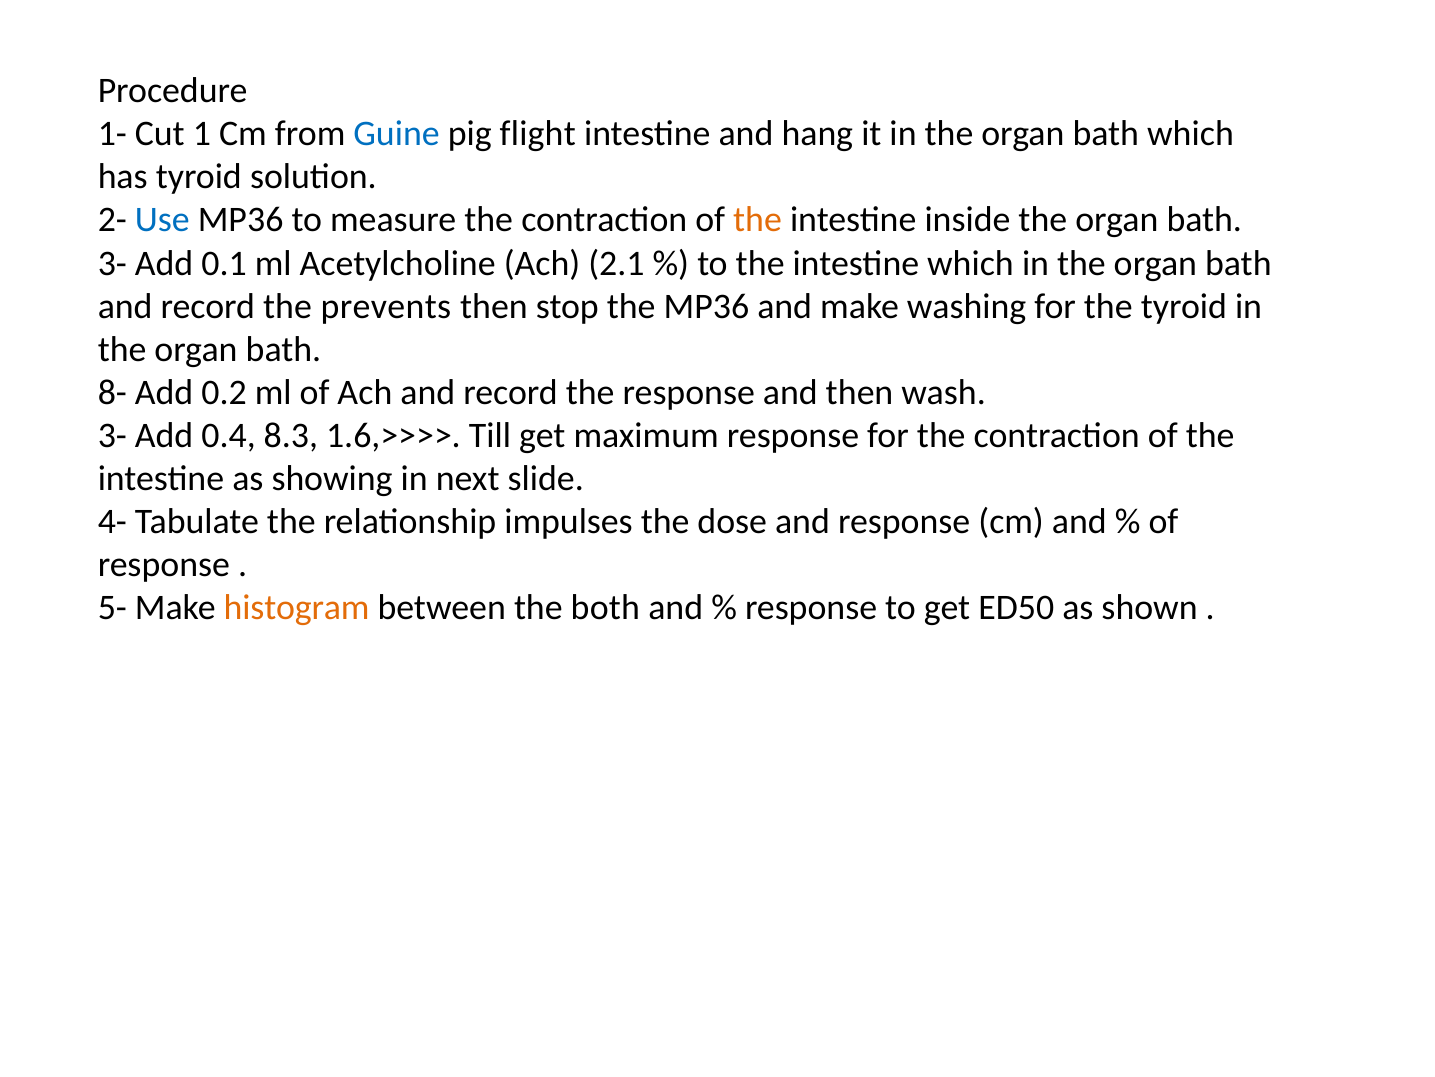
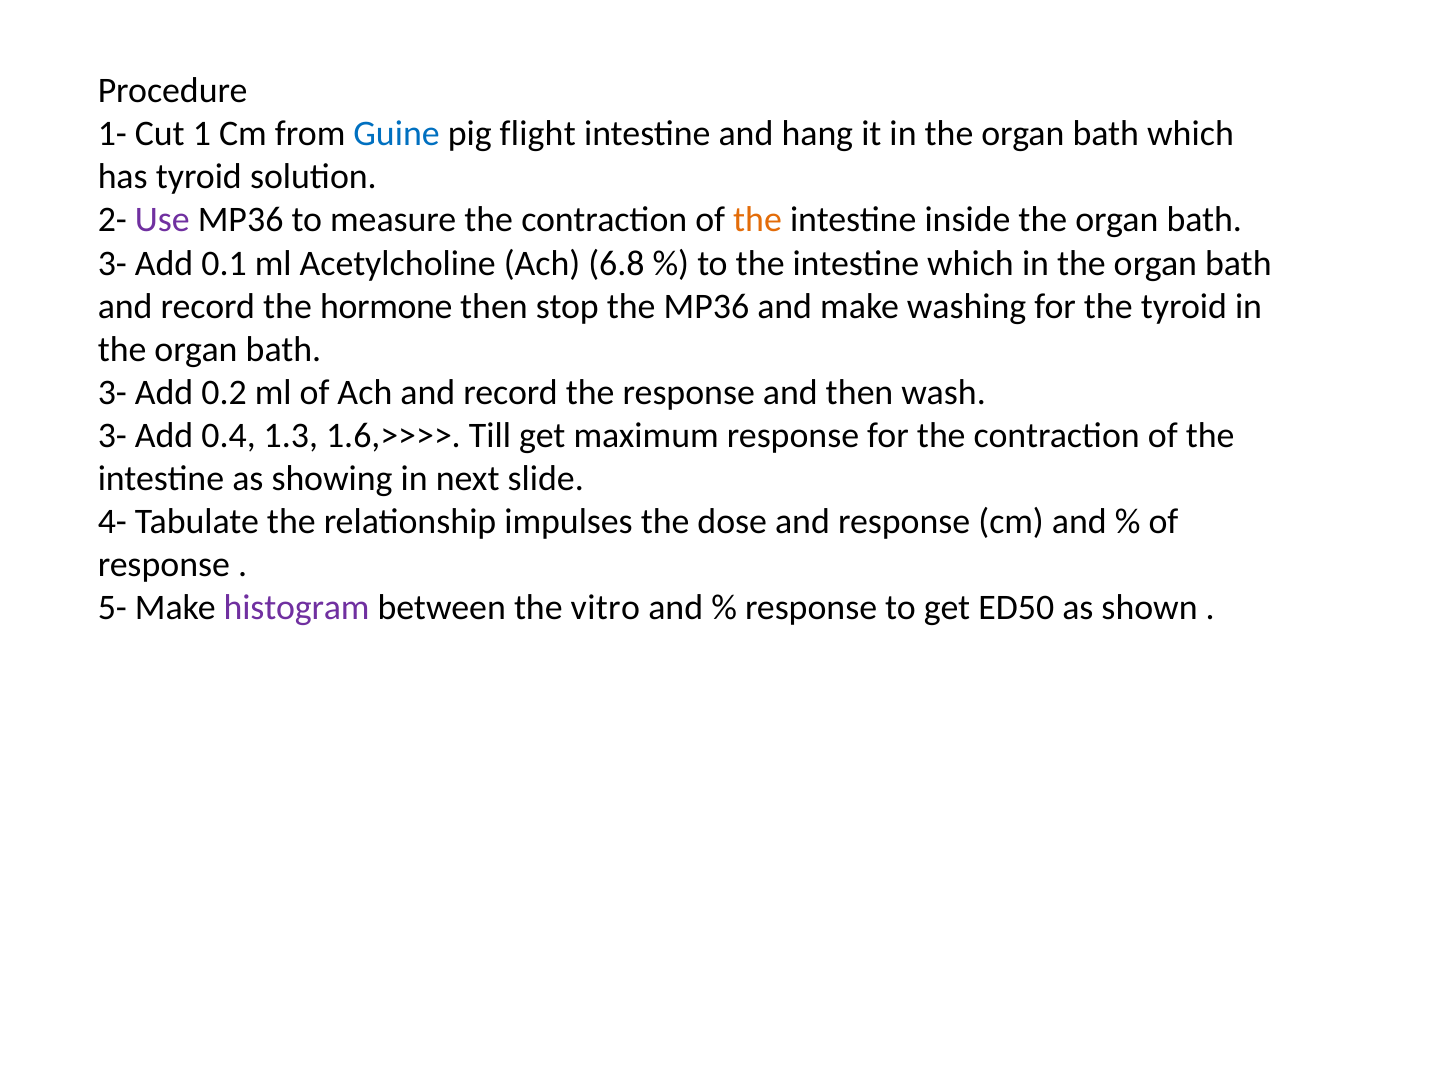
Use colour: blue -> purple
2.1: 2.1 -> 6.8
prevents: prevents -> hormone
8- at (112, 392): 8- -> 3-
8.3: 8.3 -> 1.3
histogram colour: orange -> purple
both: both -> vitro
